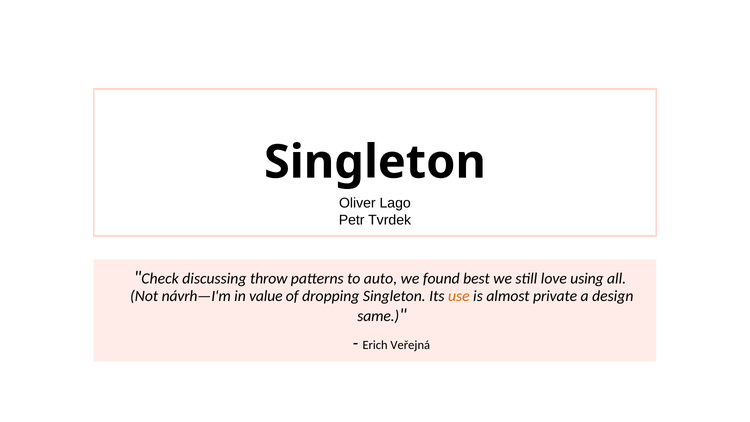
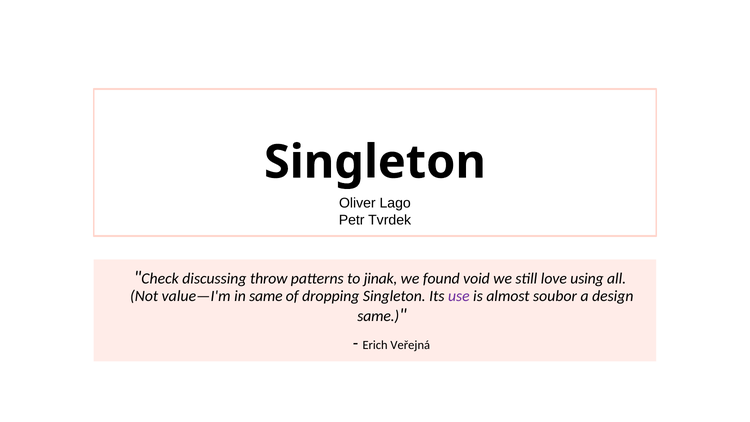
auto: auto -> jinak
best: best -> void
návrh—I'm: návrh—I'm -> value—I'm
in value: value -> same
use colour: orange -> purple
private: private -> soubor
